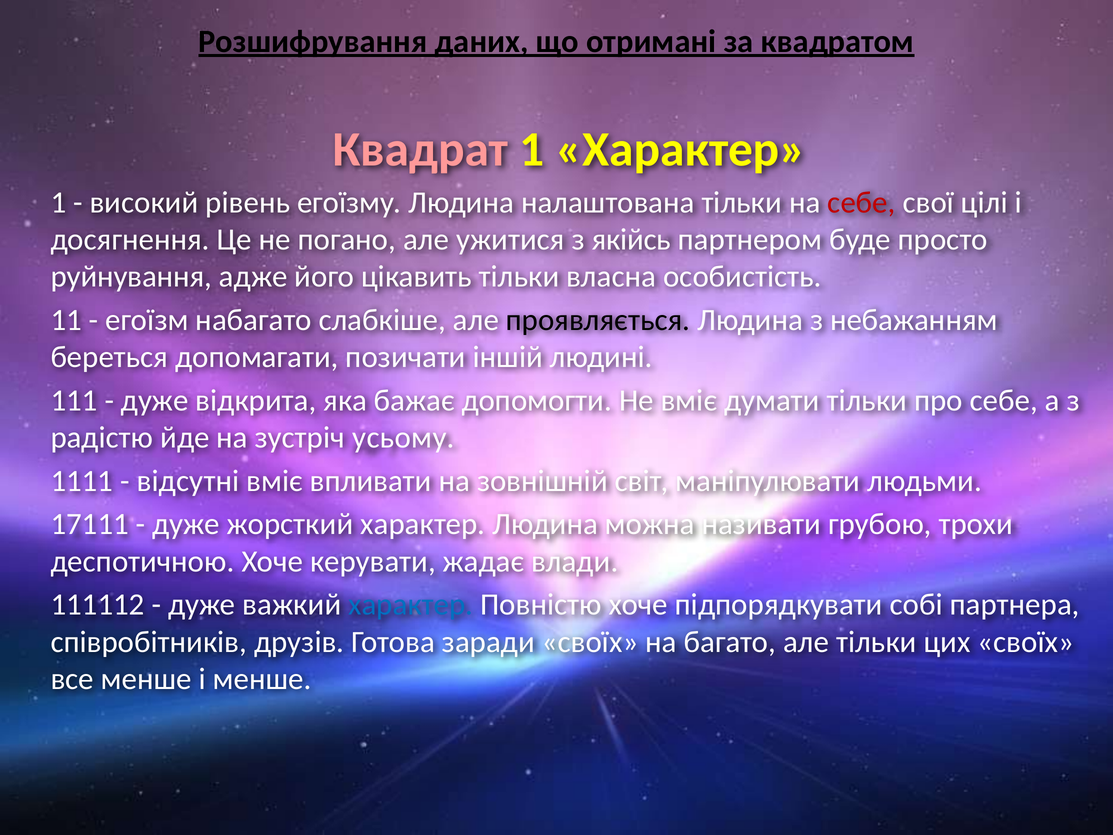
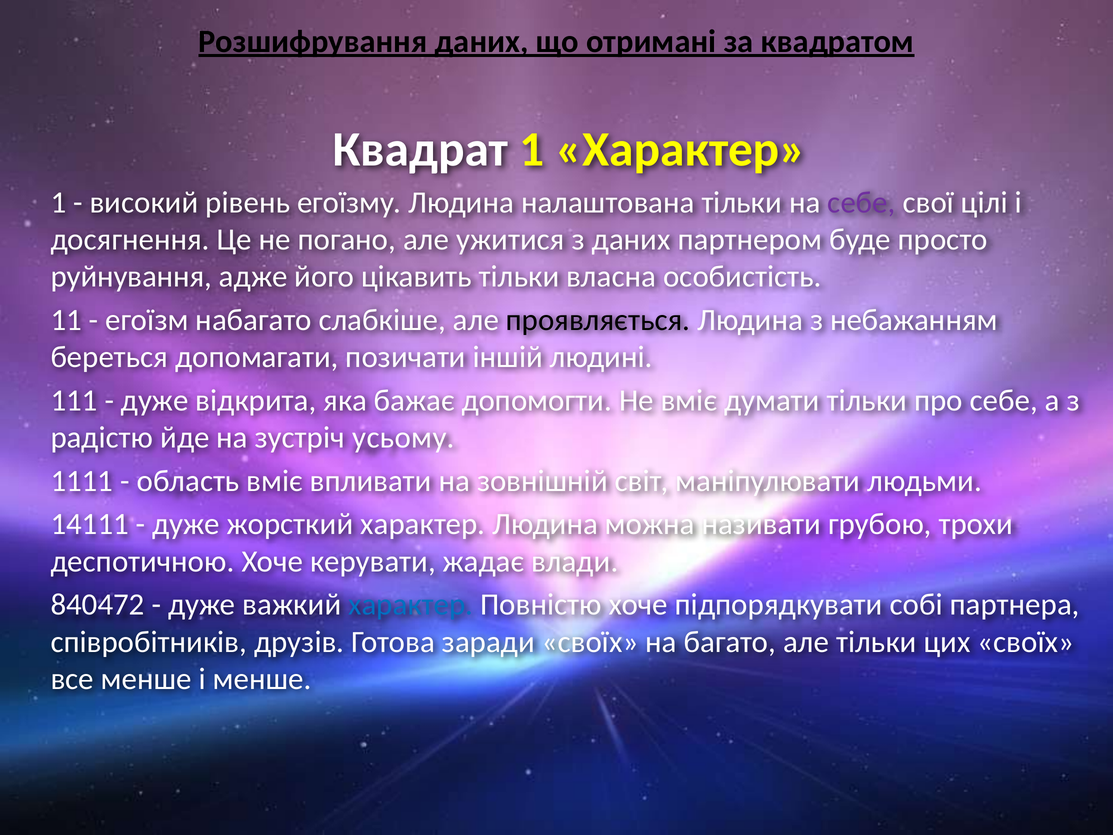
Квадрат colour: pink -> white
себе at (862, 202) colour: red -> purple
з якійсь: якійсь -> даних
відсутні: відсутні -> область
17111: 17111 -> 14111
111112: 111112 -> 840472
